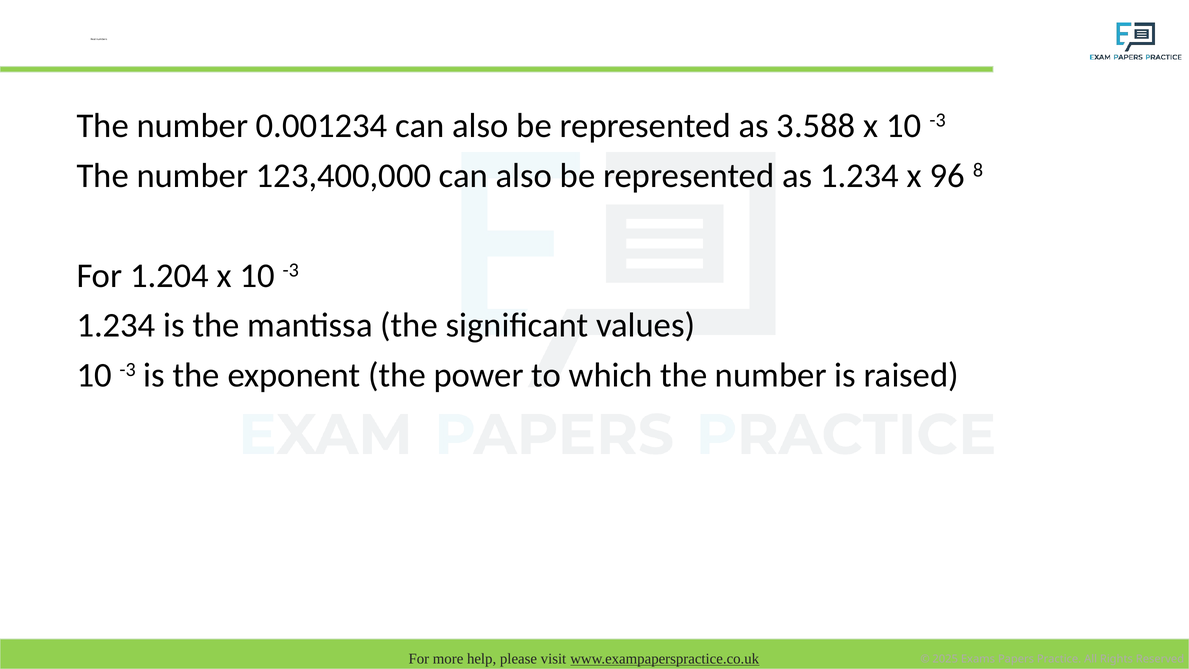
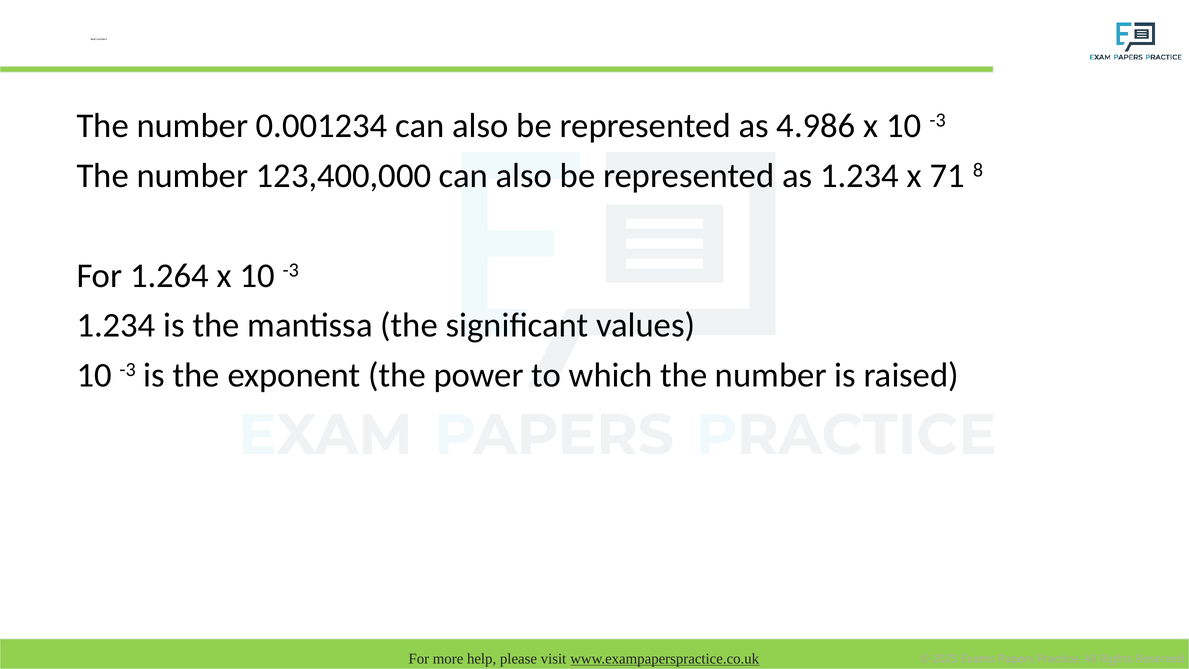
3.588: 3.588 -> 4.986
96: 96 -> 71
1.204: 1.204 -> 1.264
